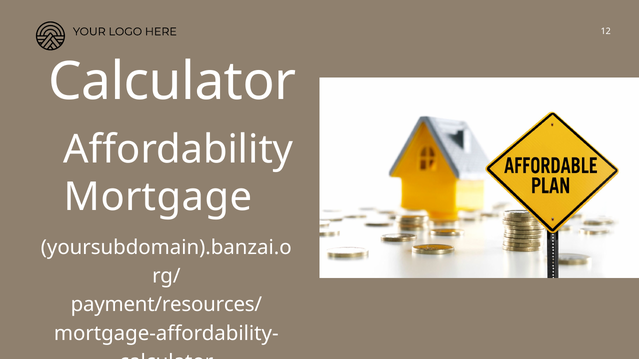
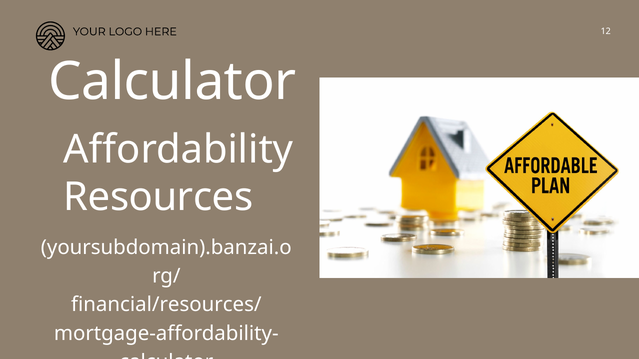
Mortgage: Mortgage -> Resources
payment/resources/: payment/resources/ -> financial/resources/
